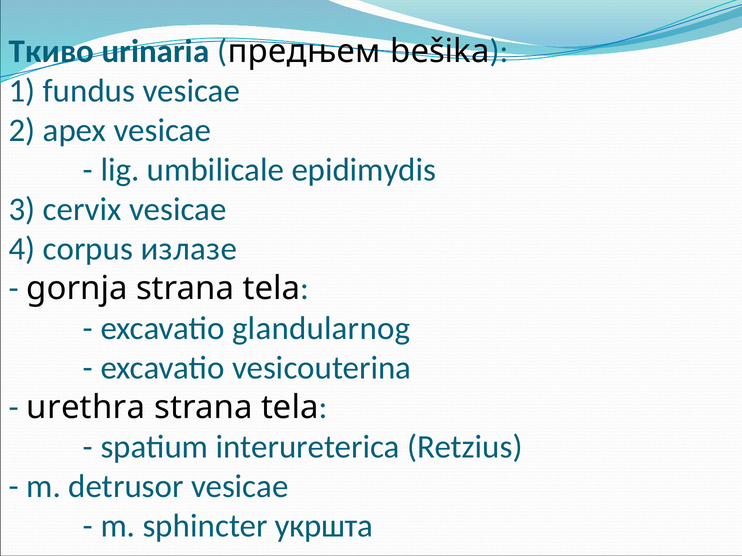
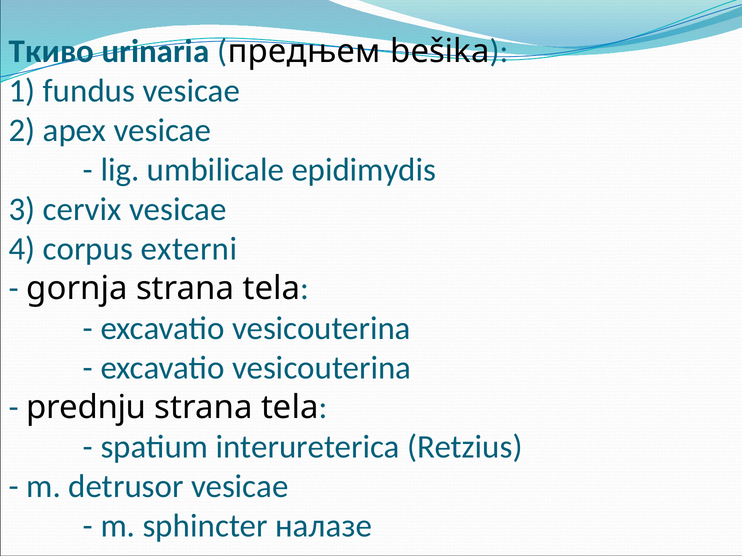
излазе: излазе -> externi
glandularnog at (321, 328): glandularnog -> vesicouterina
urethra: urethra -> prednju
укршта: укршта -> налазе
